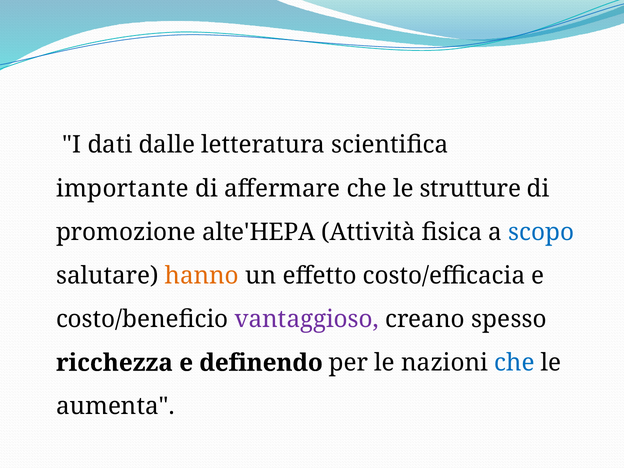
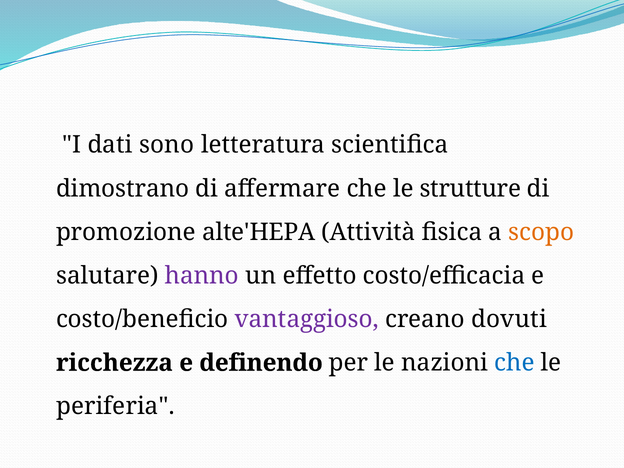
dalle: dalle -> sono
importante: importante -> dimostrano
scopo colour: blue -> orange
hanno colour: orange -> purple
spesso: spesso -> dovuti
aumenta: aumenta -> periferia
